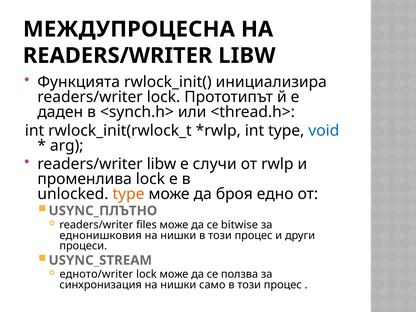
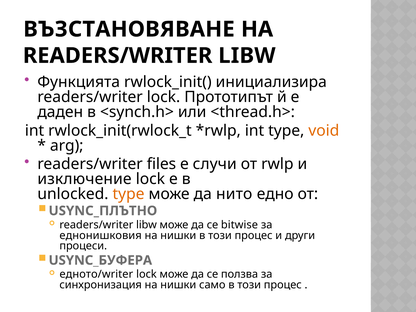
МЕЖДУПРОЦЕСНА: МЕЖДУПРОЦЕСНА -> ВЪЗСТАНОВЯВАНЕ
void colour: blue -> orange
libw at (161, 164): libw -> files
променлива: променлива -> изключение
броя: броя -> нито
files at (146, 225): files -> libw
USYNC_STREAM: USYNC_STREAM -> USYNC_БУФЕРА
